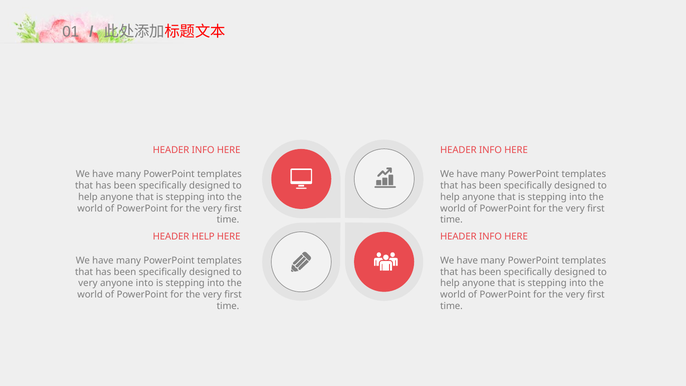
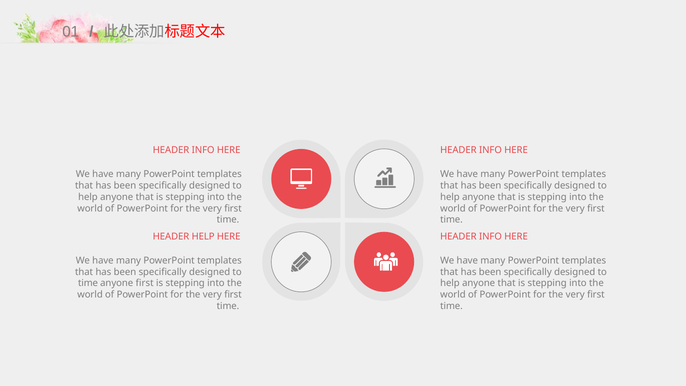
very at (88, 283): very -> time
anyone into: into -> first
